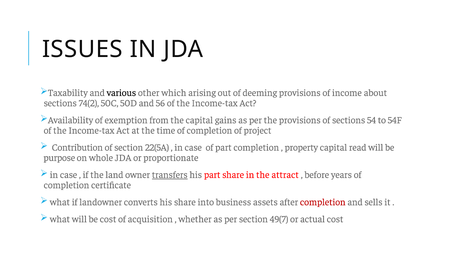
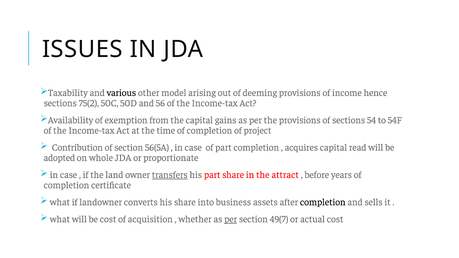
which: which -> model
about: about -> hence
74(2: 74(2 -> 75(2
22(5A: 22(5A -> 56(5A
property: property -> acquires
purpose: purpose -> adopted
completion at (323, 202) colour: red -> black
per at (231, 219) underline: none -> present
